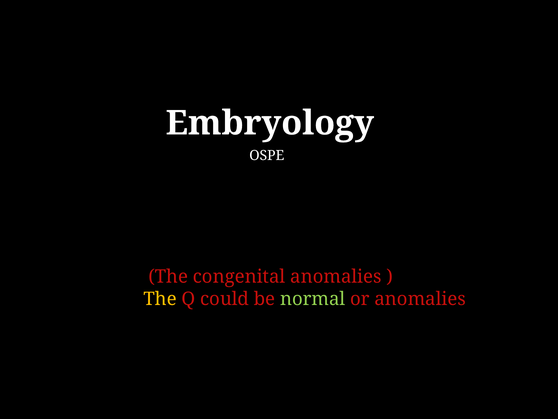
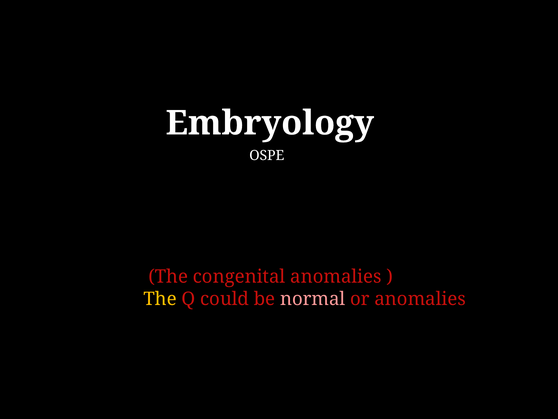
normal colour: light green -> pink
